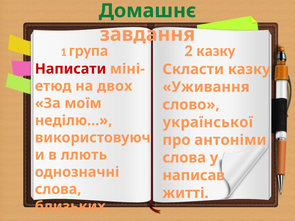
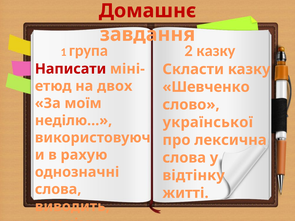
Домашнє colour: green -> red
Уживання: Уживання -> Шевченко
про антоніми: антоніми -> лексична
ллють: ллють -> рахую
написав: написав -> відтінку
близьких: близьких -> виводить
